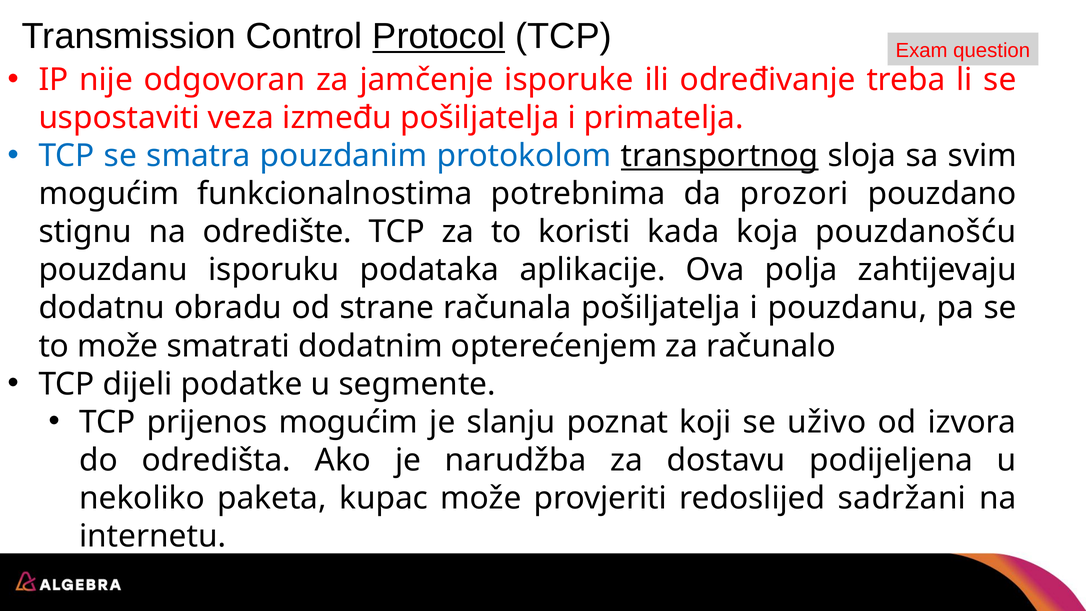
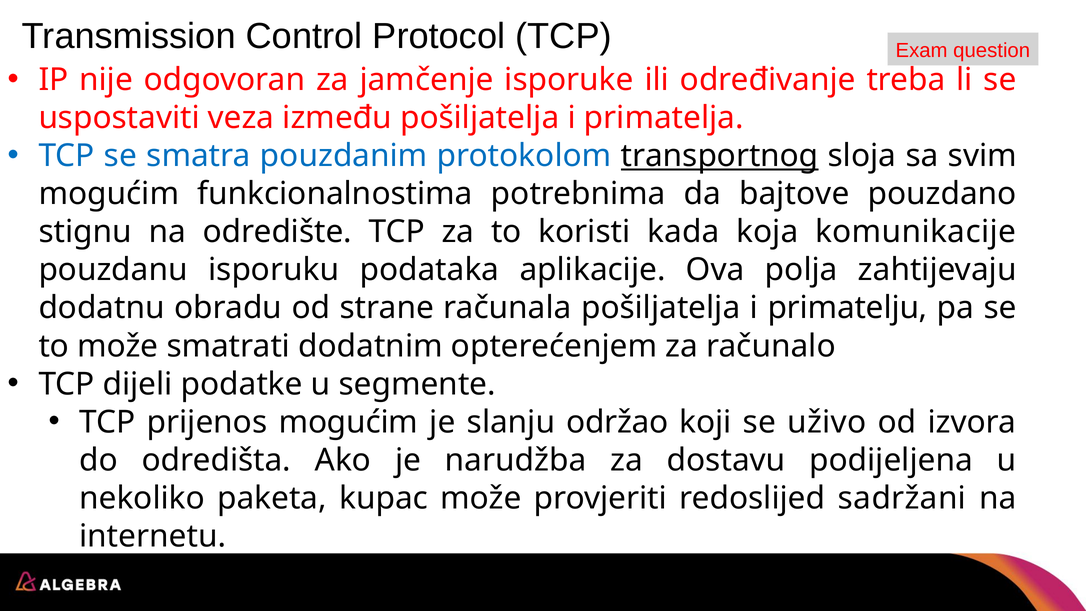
Protocol underline: present -> none
prozori: prozori -> bajtove
pouzdanošću: pouzdanošću -> komunikacije
i pouzdanu: pouzdanu -> primatelju
poznat: poznat -> održao
